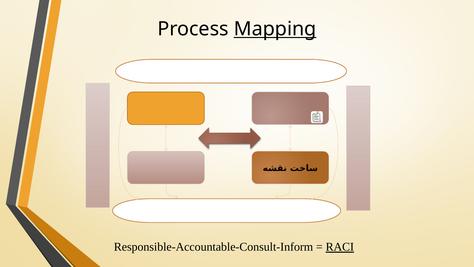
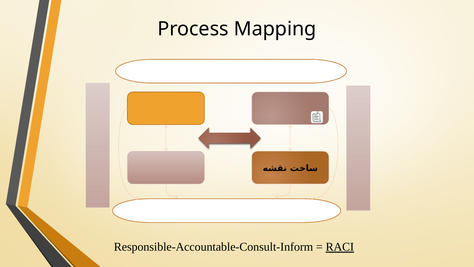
Mapping underline: present -> none
